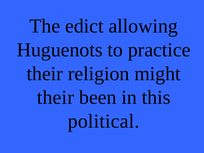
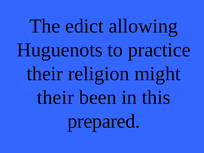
political: political -> prepared
